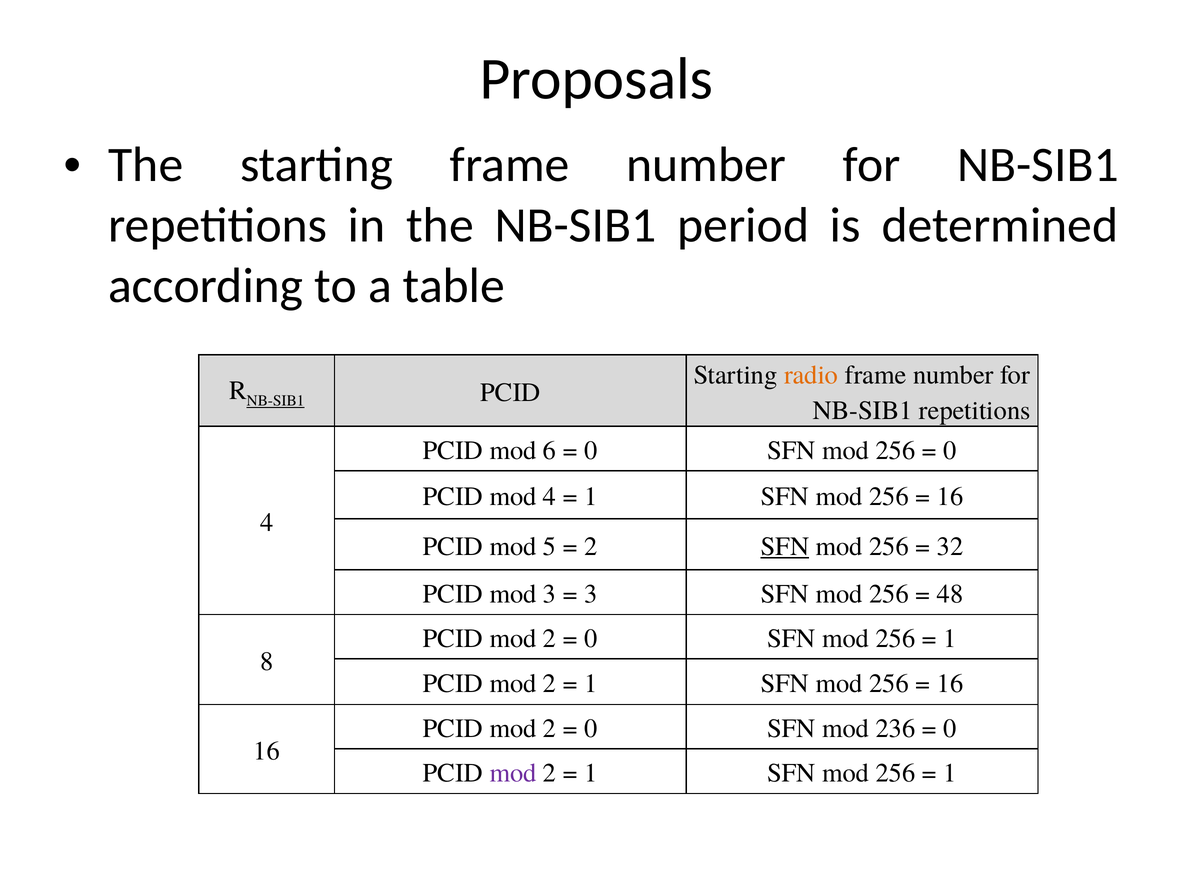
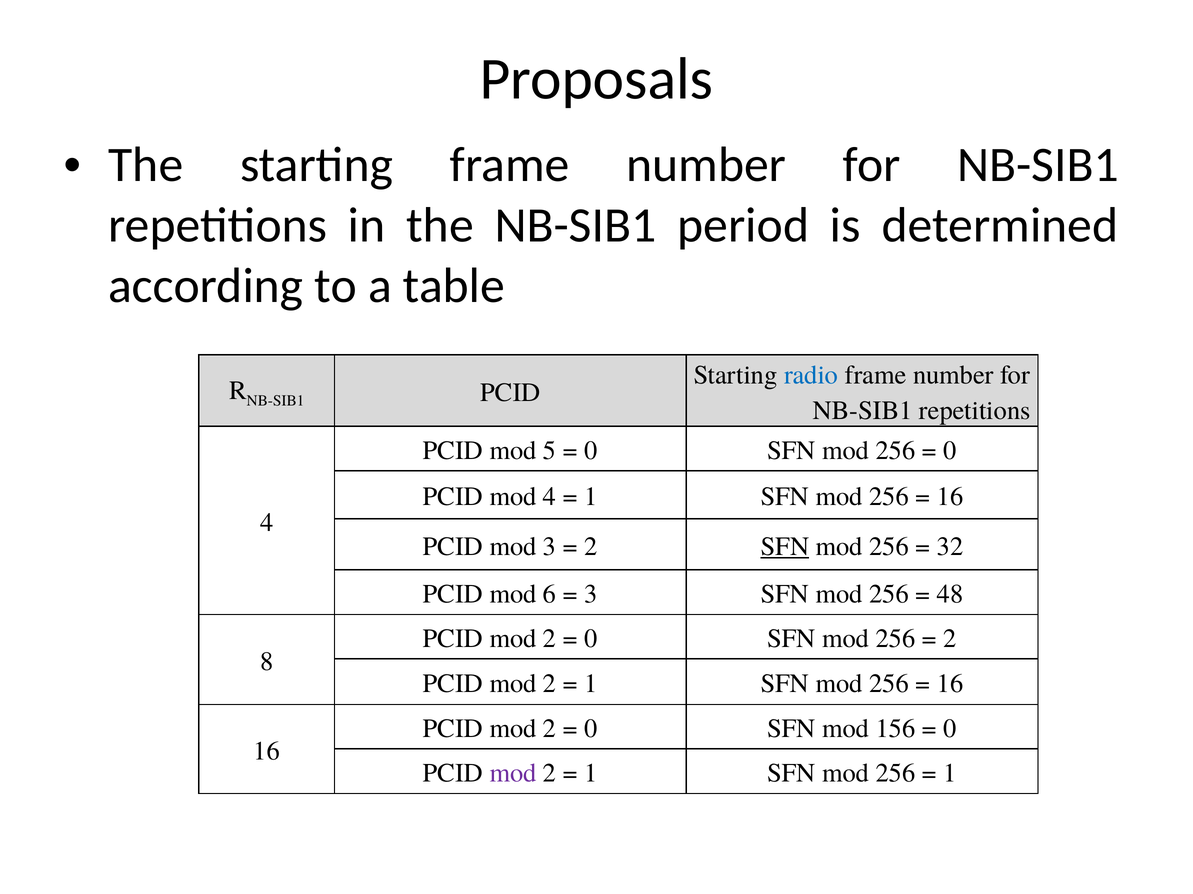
radio colour: orange -> blue
NB-SIB1 at (276, 401) underline: present -> none
6: 6 -> 5
mod 5: 5 -> 3
mod 3: 3 -> 6
1 at (950, 639): 1 -> 2
236: 236 -> 156
